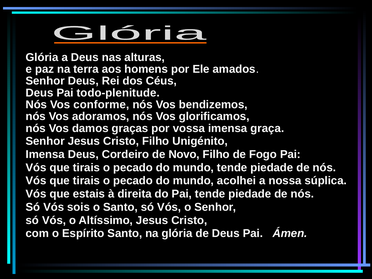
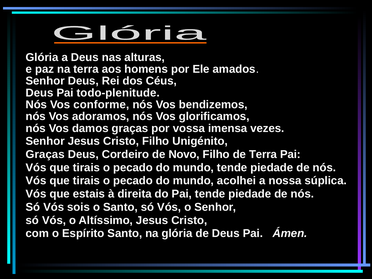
graça: graça -> vezes
Imensa at (45, 154): Imensa -> Graças
de Fogo: Fogo -> Terra
